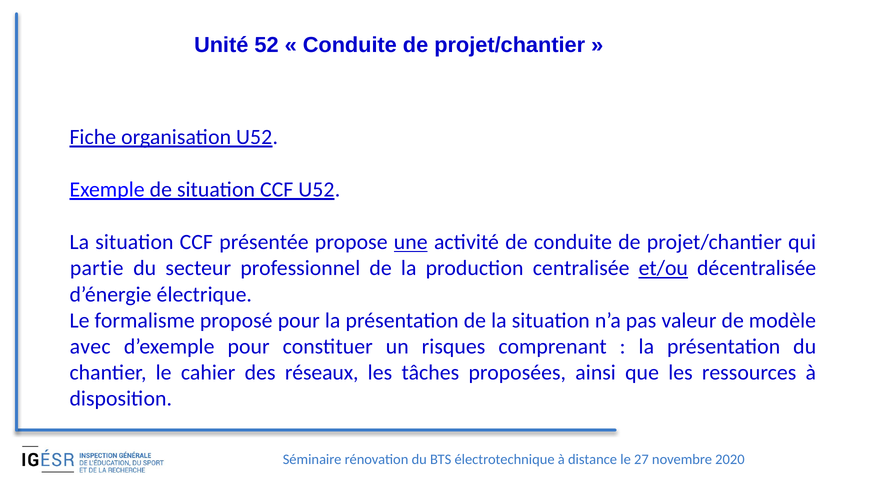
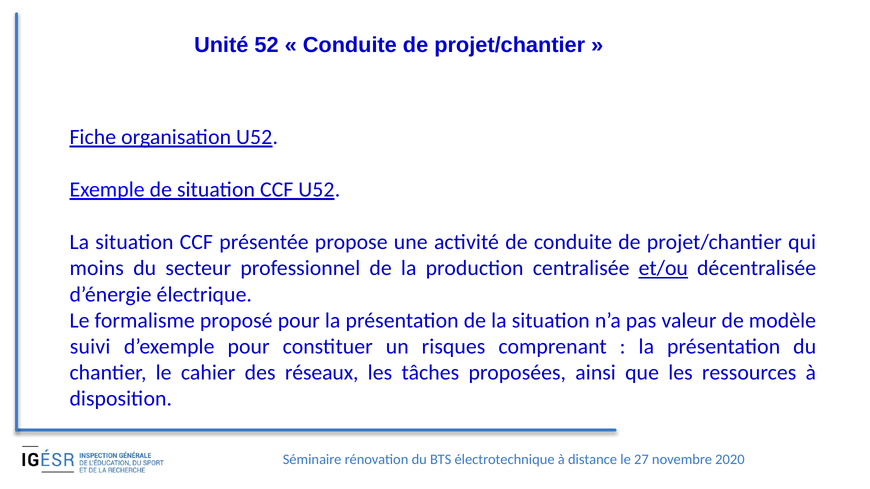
une underline: present -> none
partie: partie -> moins
avec: avec -> suivi
